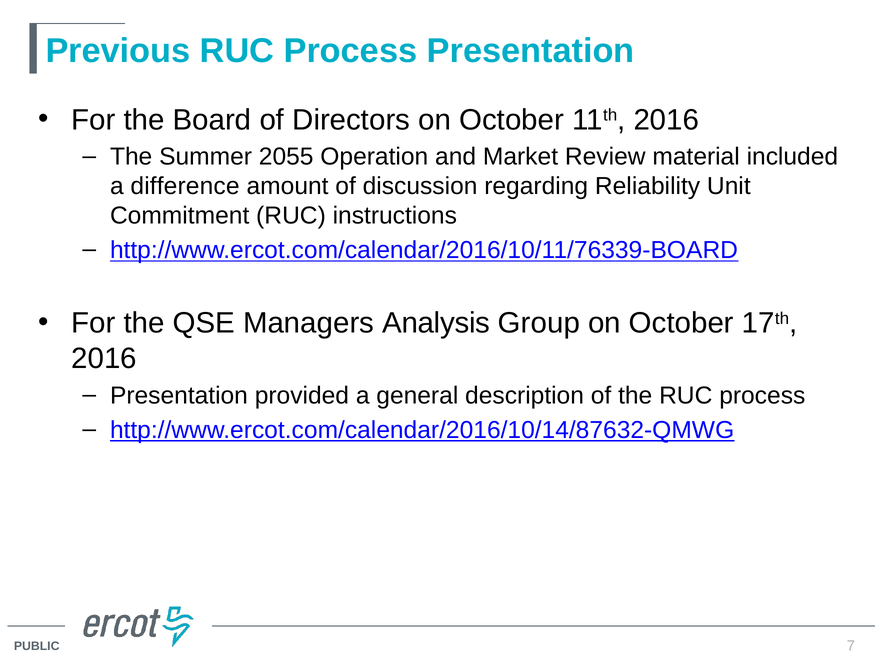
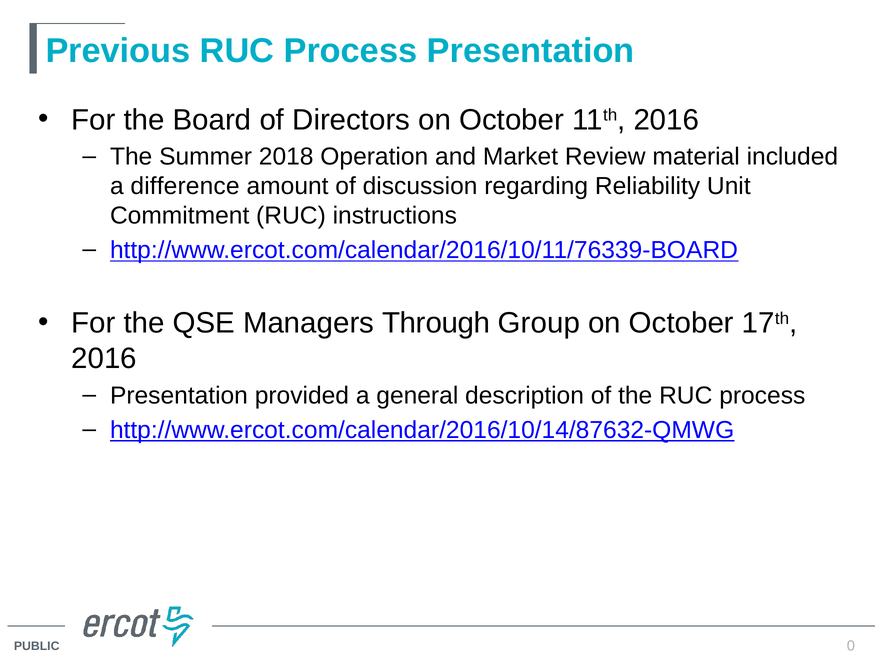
2055: 2055 -> 2018
Analysis: Analysis -> Through
7: 7 -> 0
